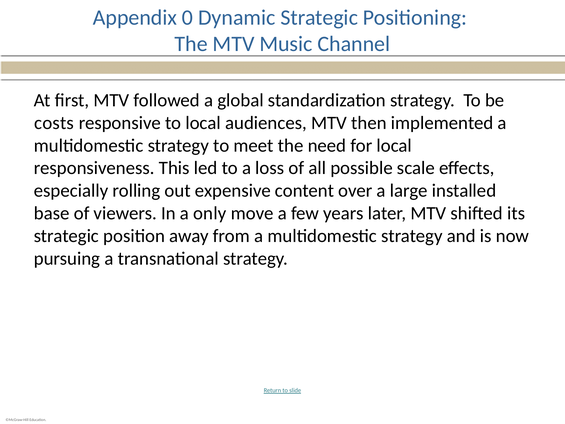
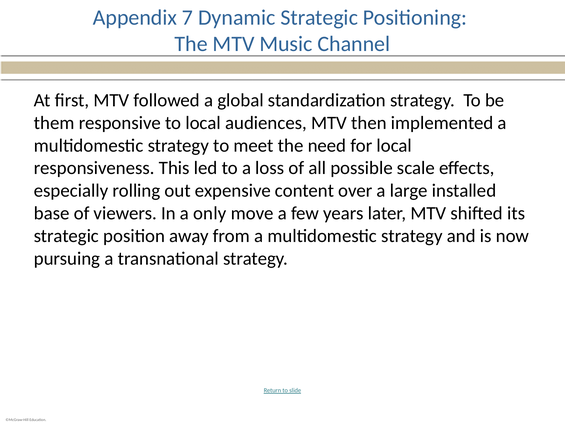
0: 0 -> 7
costs: costs -> them
